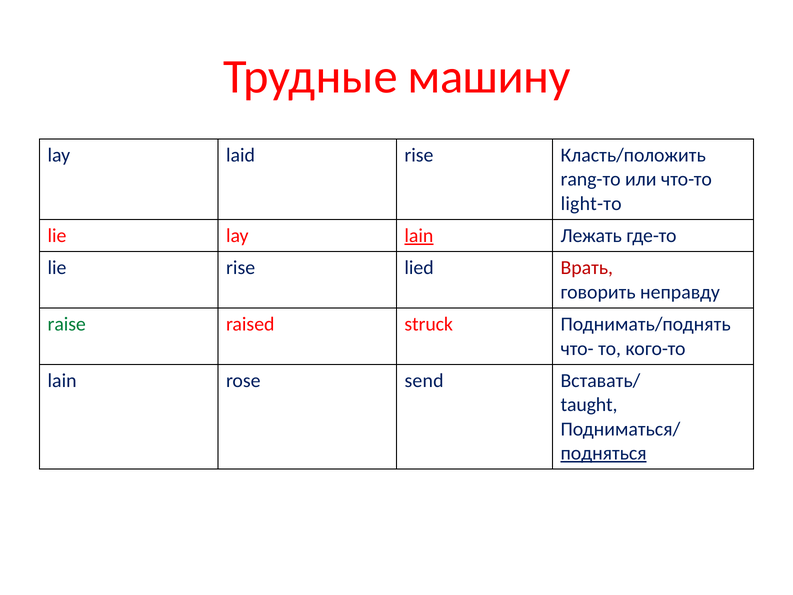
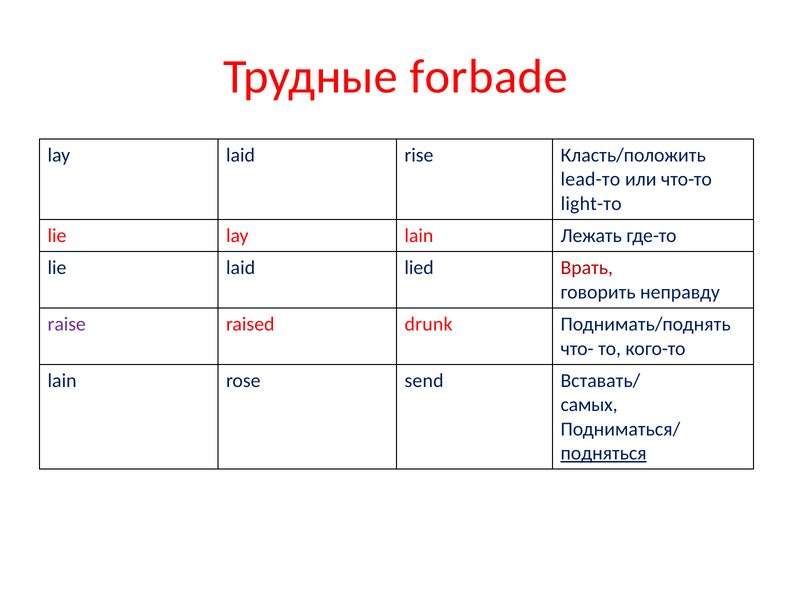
машину: машину -> forbade
rang-то: rang-то -> lead-то
lain at (419, 236) underline: present -> none
lie rise: rise -> laid
raise colour: green -> purple
struck: struck -> drunk
taught: taught -> самых
